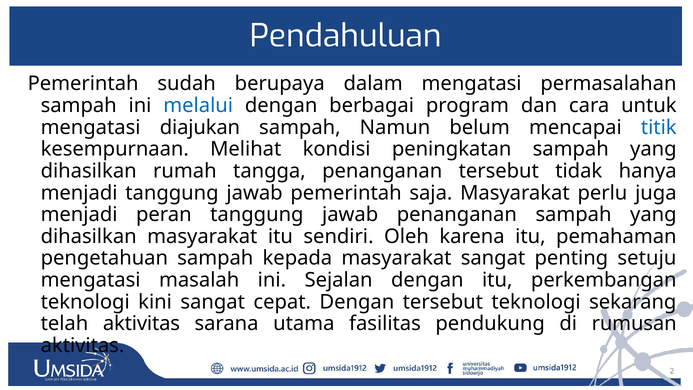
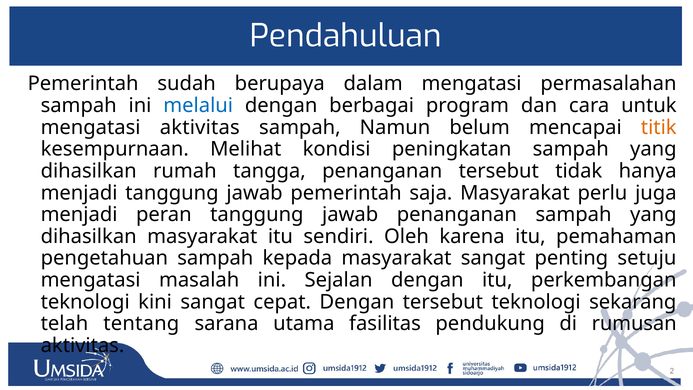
mengatasi diajukan: diajukan -> aktivitas
titik colour: blue -> orange
telah aktivitas: aktivitas -> tentang
